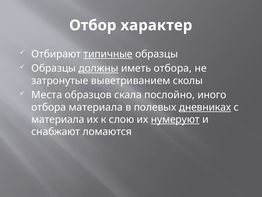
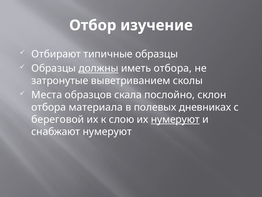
характер: характер -> изучение
типичные underline: present -> none
иного: иного -> склон
дневниках underline: present -> none
материала at (58, 119): материала -> береговой
снабжают ломаются: ломаются -> нумеруют
